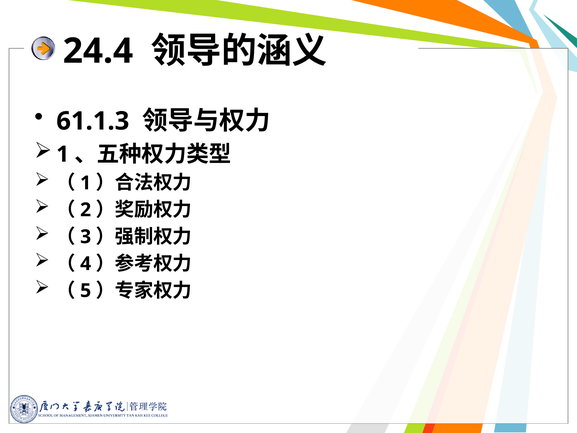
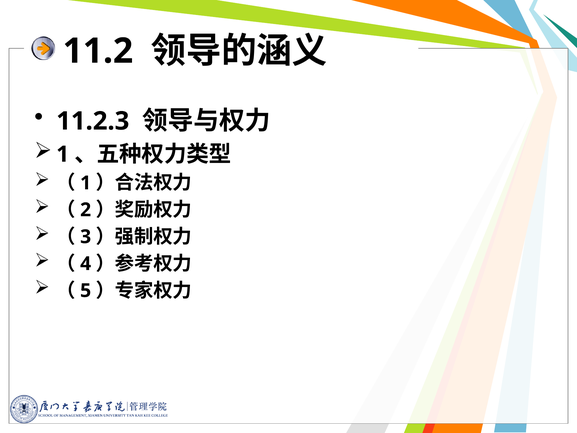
24.4: 24.4 -> 11.2
61.1.3: 61.1.3 -> 11.2.3
